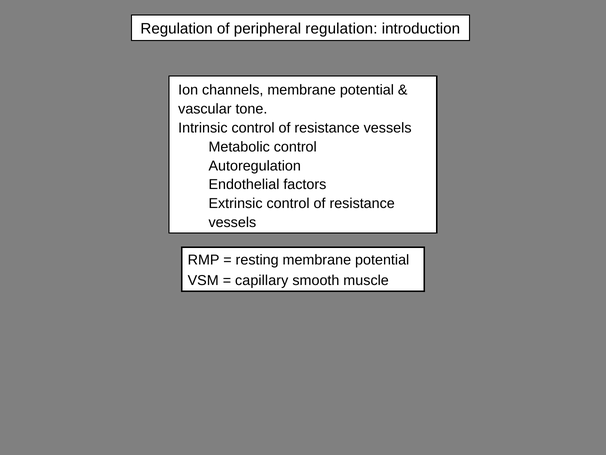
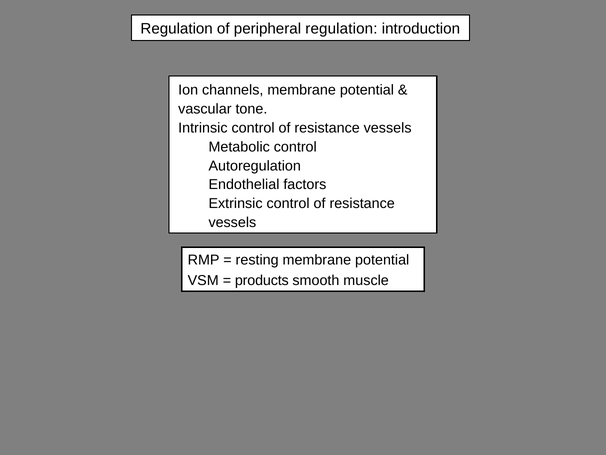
capillary: capillary -> products
